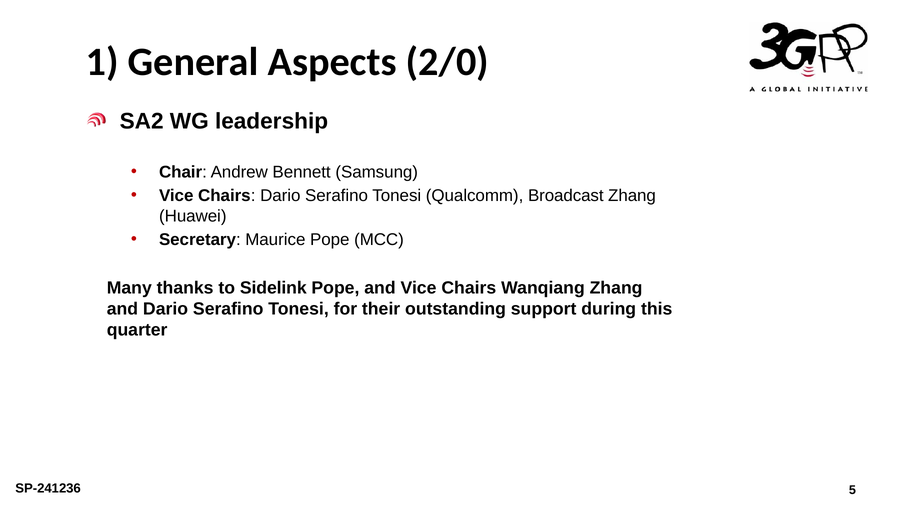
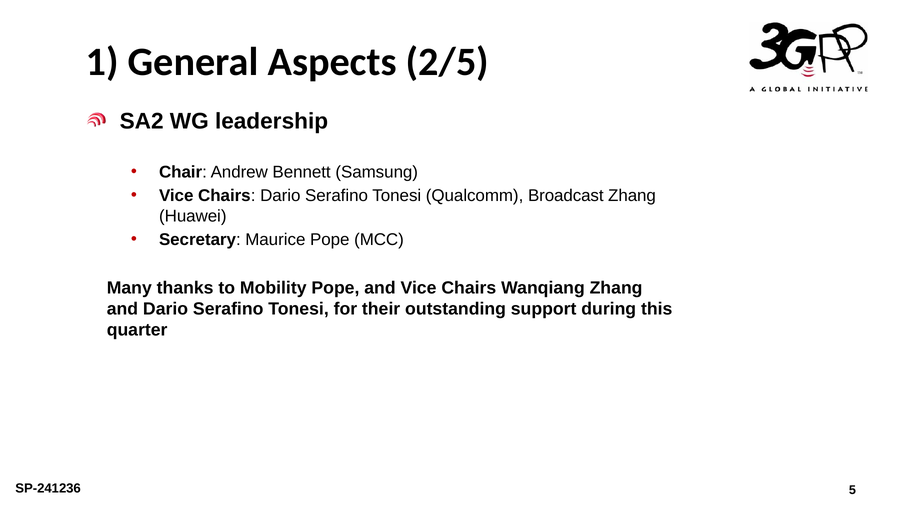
2/0: 2/0 -> 2/5
Sidelink: Sidelink -> Mobility
